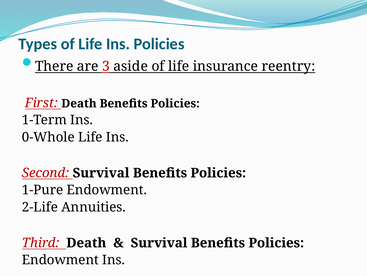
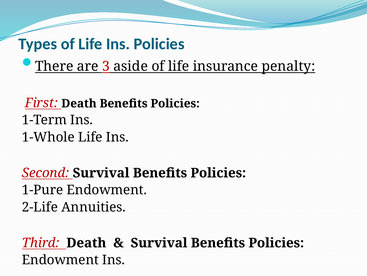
reentry: reentry -> penalty
0-Whole: 0-Whole -> 1-Whole
